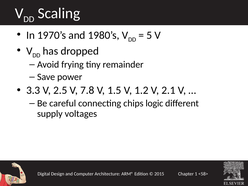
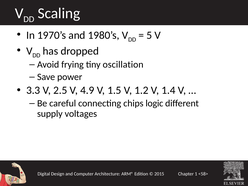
remainder: remainder -> oscillation
7.8: 7.8 -> 4.9
2.1: 2.1 -> 1.4
